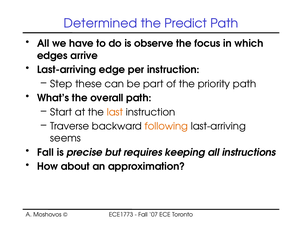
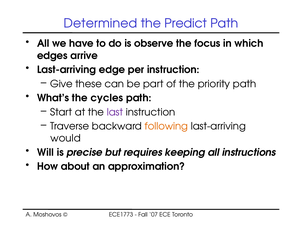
Step: Step -> Give
overall: overall -> cycles
last colour: orange -> purple
seems: seems -> would
Fall at (46, 152): Fall -> Will
